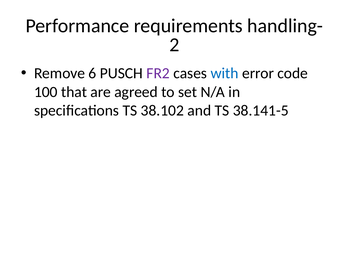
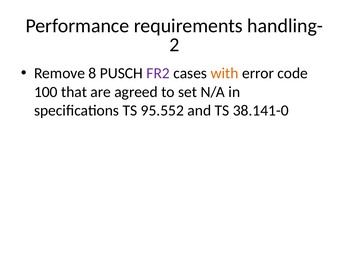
6: 6 -> 8
with colour: blue -> orange
38.102: 38.102 -> 95.552
38.141-5: 38.141-5 -> 38.141-0
